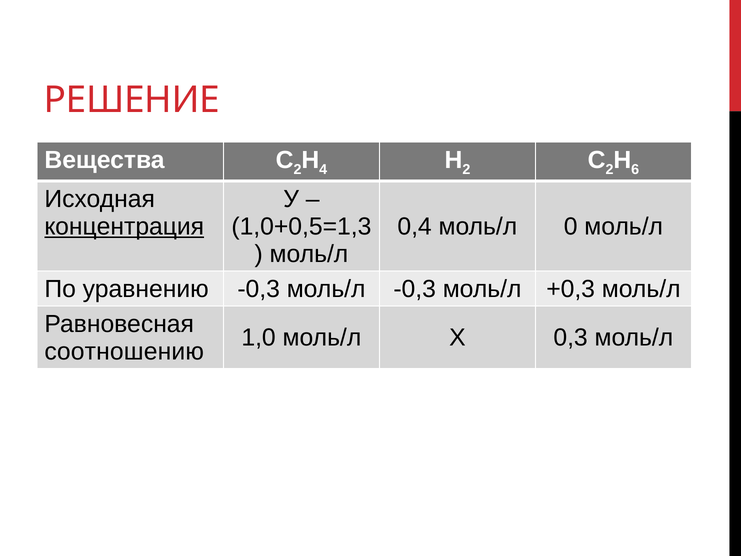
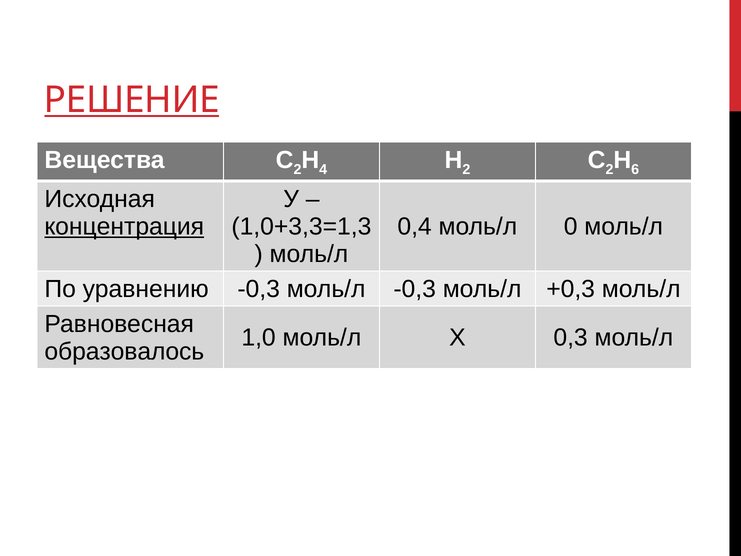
РЕШЕНИЕ underline: none -> present
1,0+0,5=1,3: 1,0+0,5=1,3 -> 1,0+3,3=1,3
соотношению: соотношению -> образовалось
